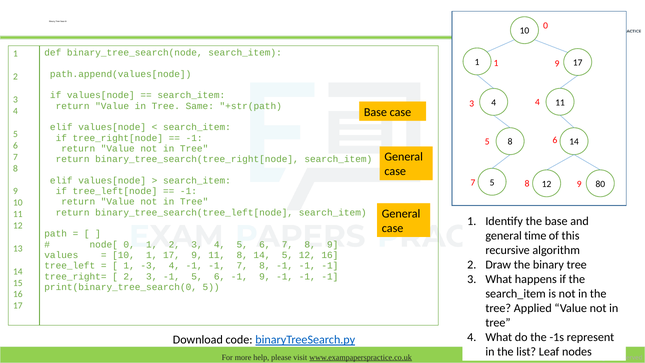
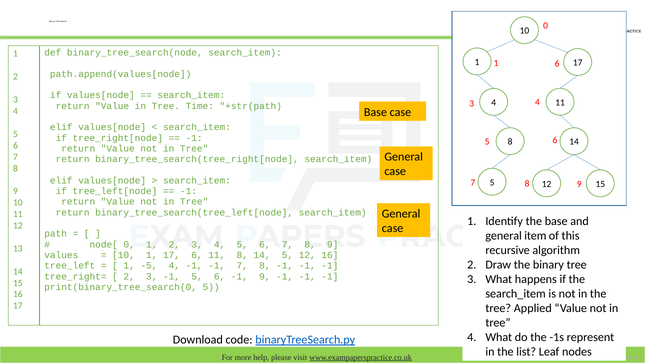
1 9: 9 -> 6
Same: Same -> Time
5 80: 80 -> 15
time: time -> item
17 9: 9 -> 6
-3: -3 -> -5
